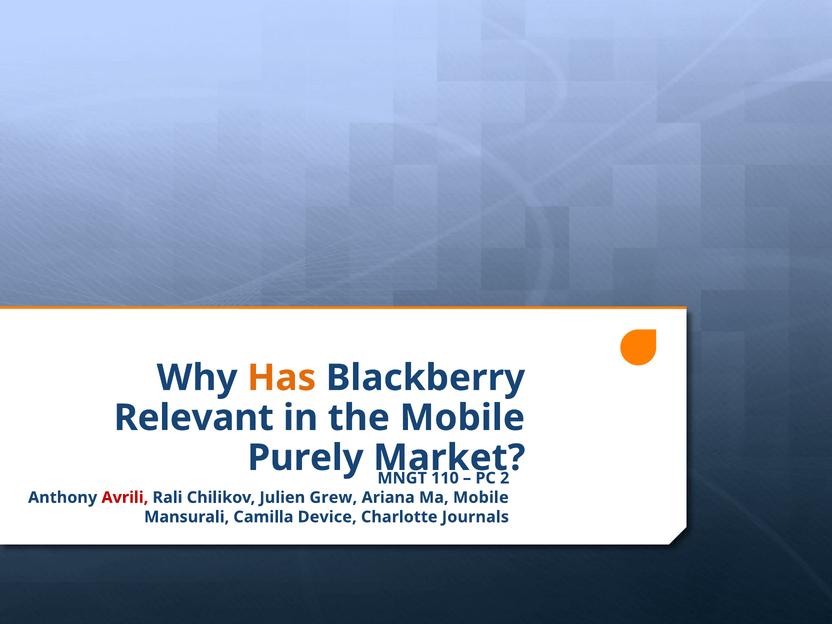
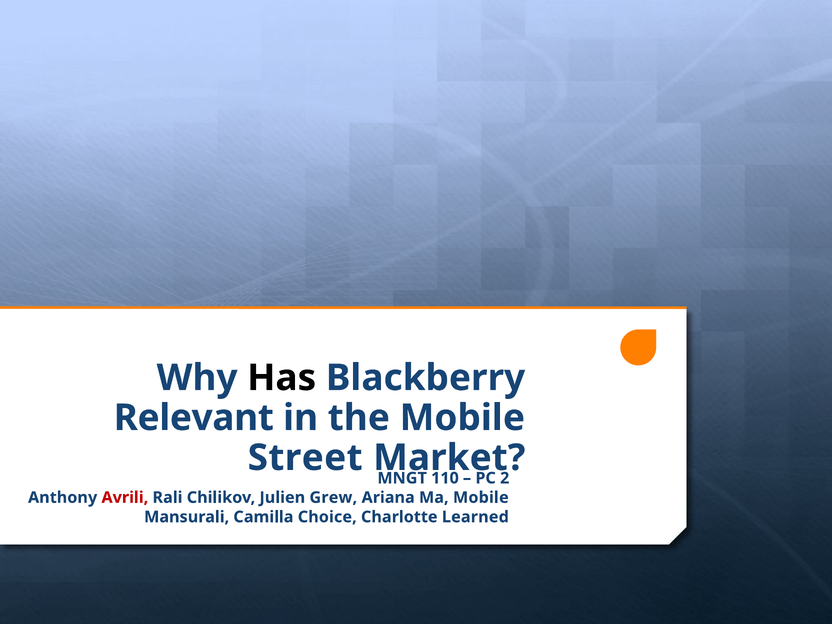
Has colour: orange -> black
Purely: Purely -> Street
Device: Device -> Choice
Journals: Journals -> Learned
